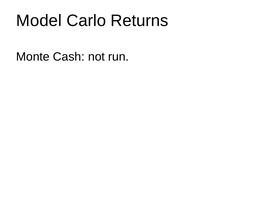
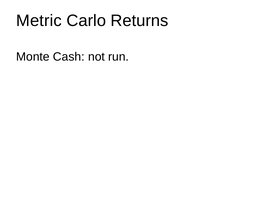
Model: Model -> Metric
